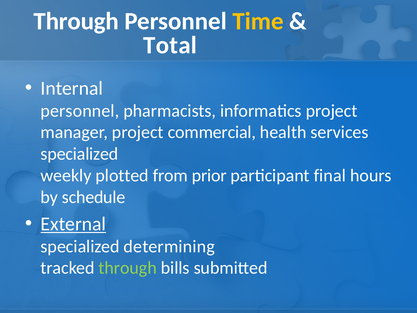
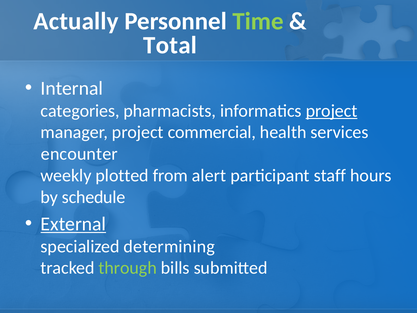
Through at (76, 21): Through -> Actually
Time colour: yellow -> light green
personnel at (80, 111): personnel -> categories
project at (332, 111) underline: none -> present
specialized at (80, 154): specialized -> encounter
prior: prior -> alert
final: final -> staff
